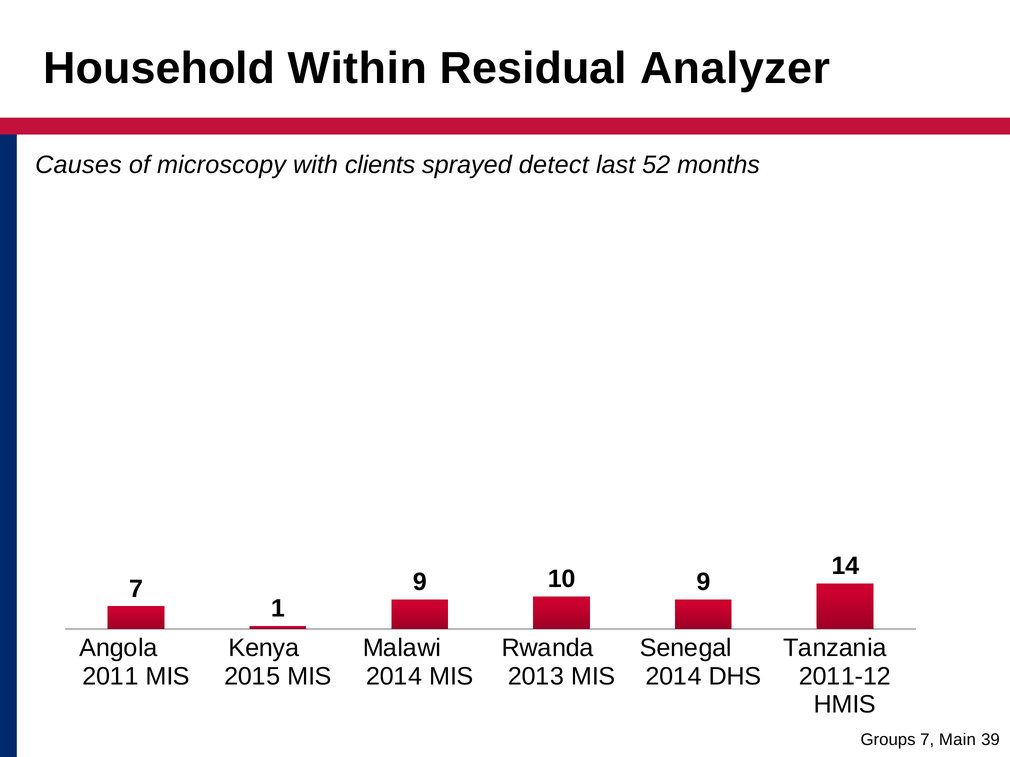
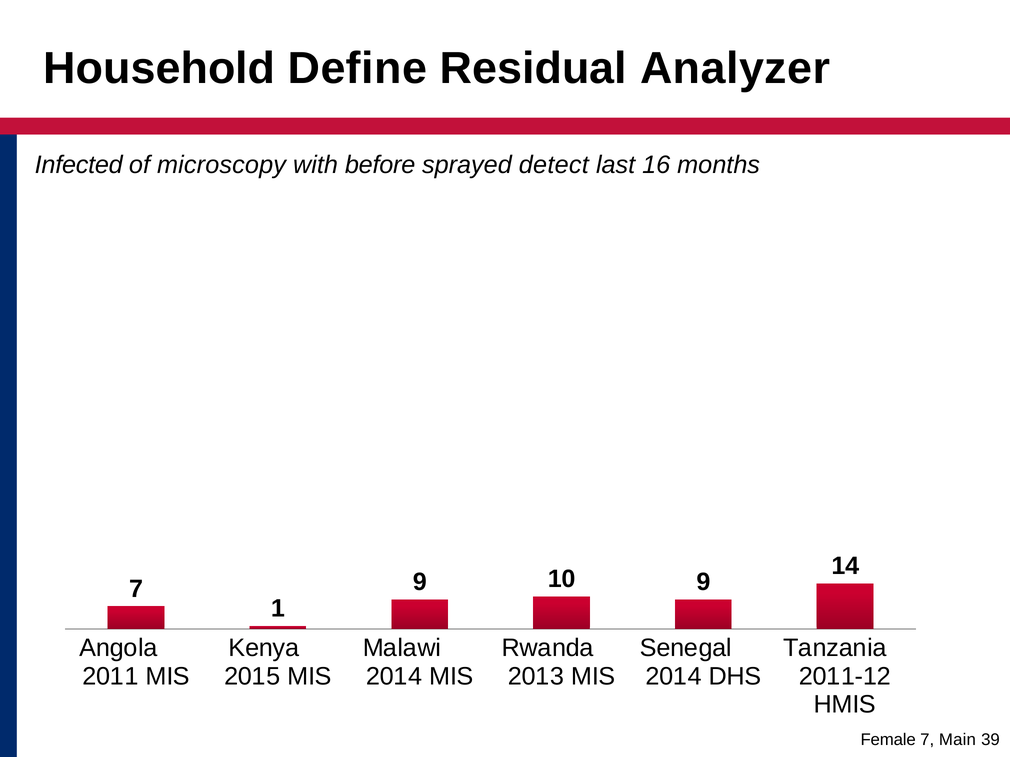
Within: Within -> Define
Causes: Causes -> Infected
clients: clients -> before
52: 52 -> 16
Groups: Groups -> Female
